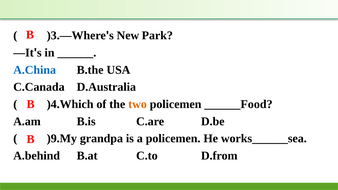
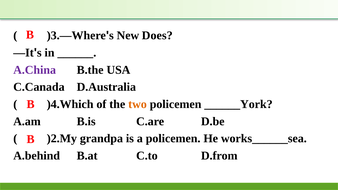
Park: Park -> Does
A.China colour: blue -> purple
______Food: ______Food -> ______York
)9.My: )9.My -> )2.My
